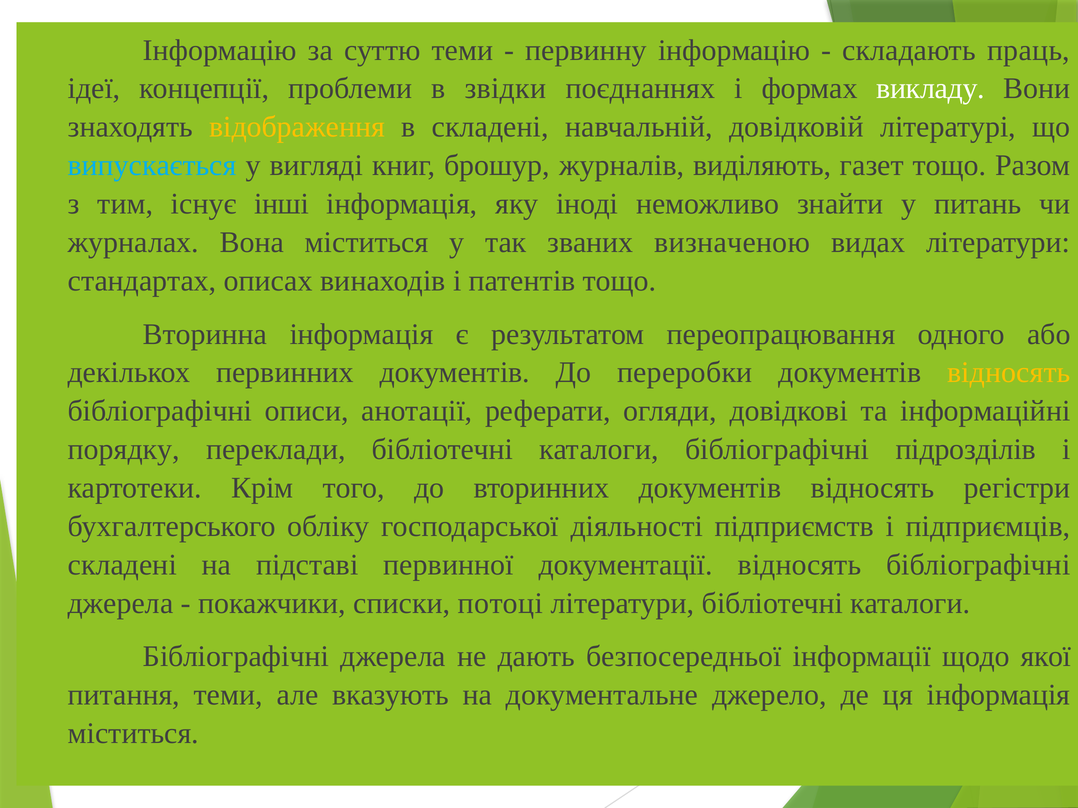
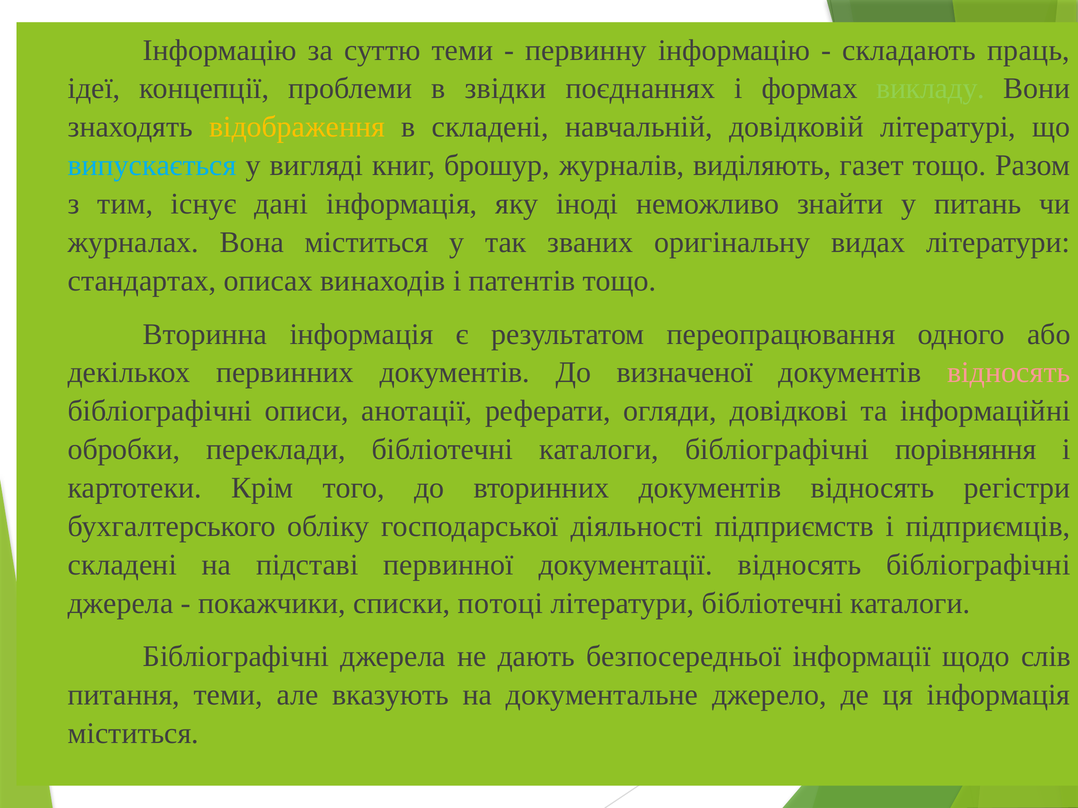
викладу colour: white -> light green
інші: інші -> дані
визначеною: визначеною -> оригінальну
переробки: переробки -> визначеної
відносять at (1009, 373) colour: yellow -> pink
порядку: порядку -> обробки
підрозділів: підрозділів -> порівняння
якої: якої -> слів
